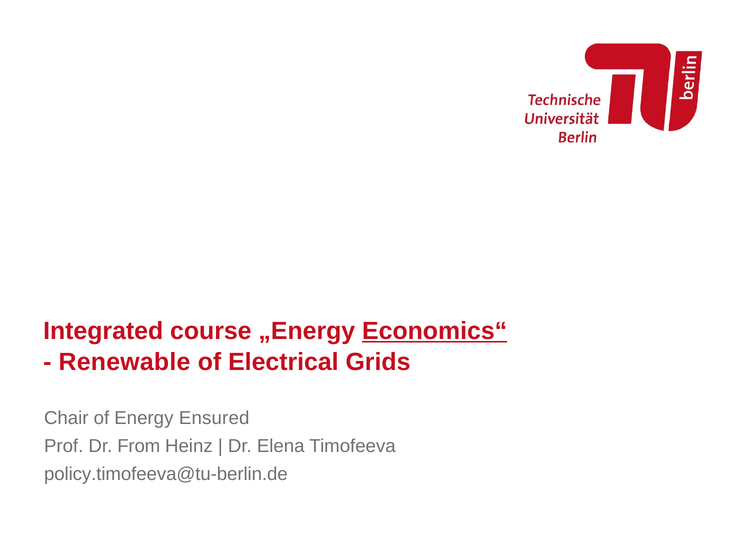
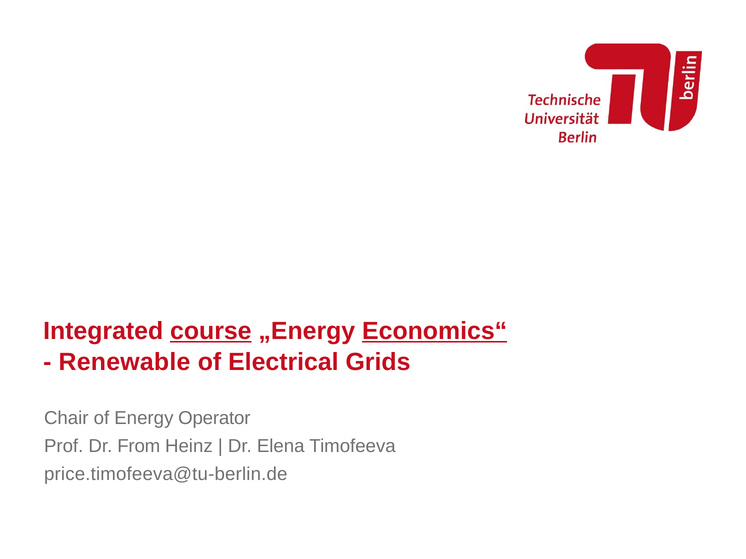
course underline: none -> present
Ensured: Ensured -> Operator
policy.timofeeva@tu-berlin.de: policy.timofeeva@tu-berlin.de -> price.timofeeva@tu-berlin.de
